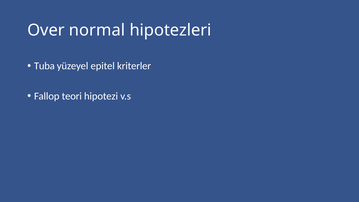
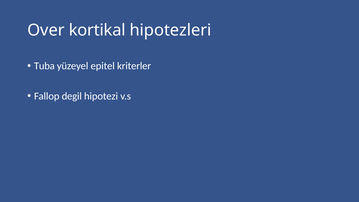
normal: normal -> kortikal
teori: teori -> degil
